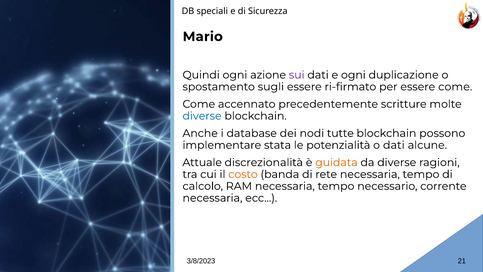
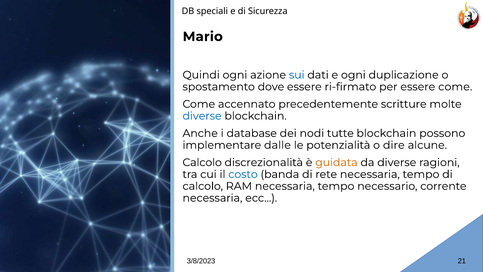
sui colour: purple -> blue
sugli: sugli -> dove
stata: stata -> dalle
o dati: dati -> dire
Attuale at (202, 162): Attuale -> Calcolo
costo colour: orange -> blue
